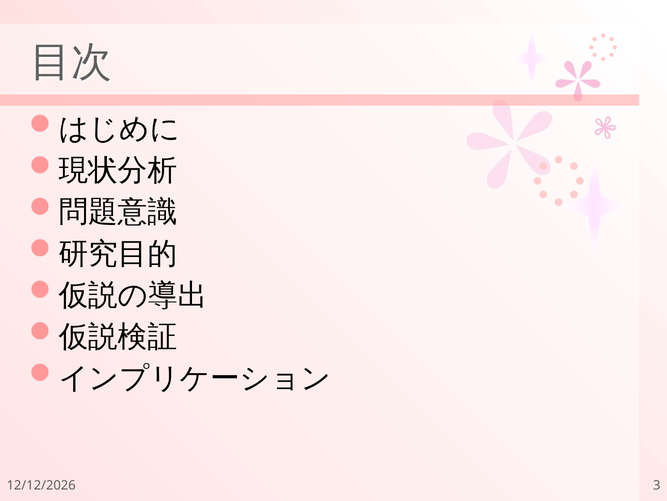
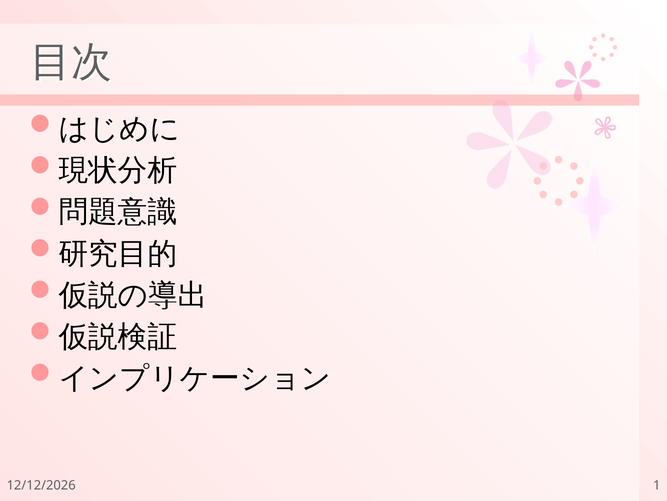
3: 3 -> 1
